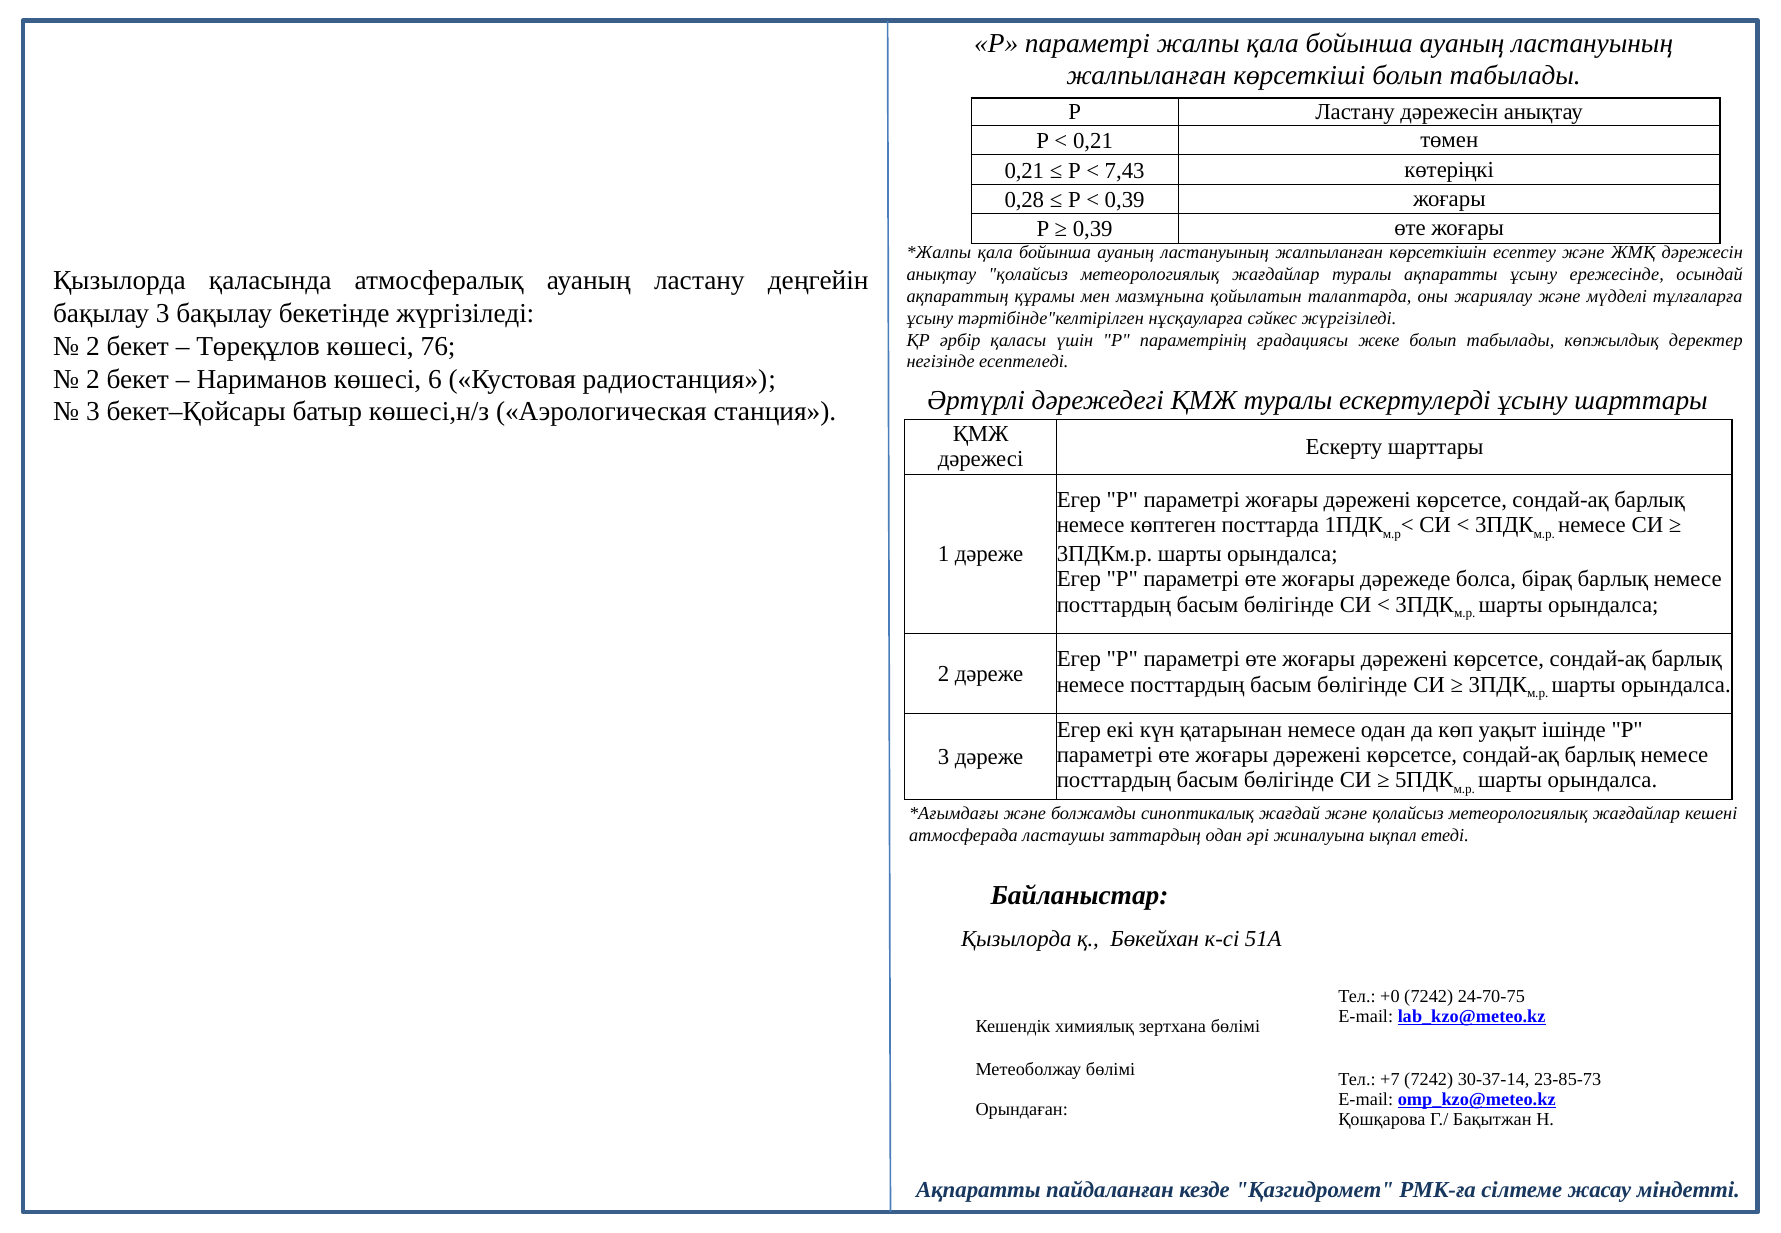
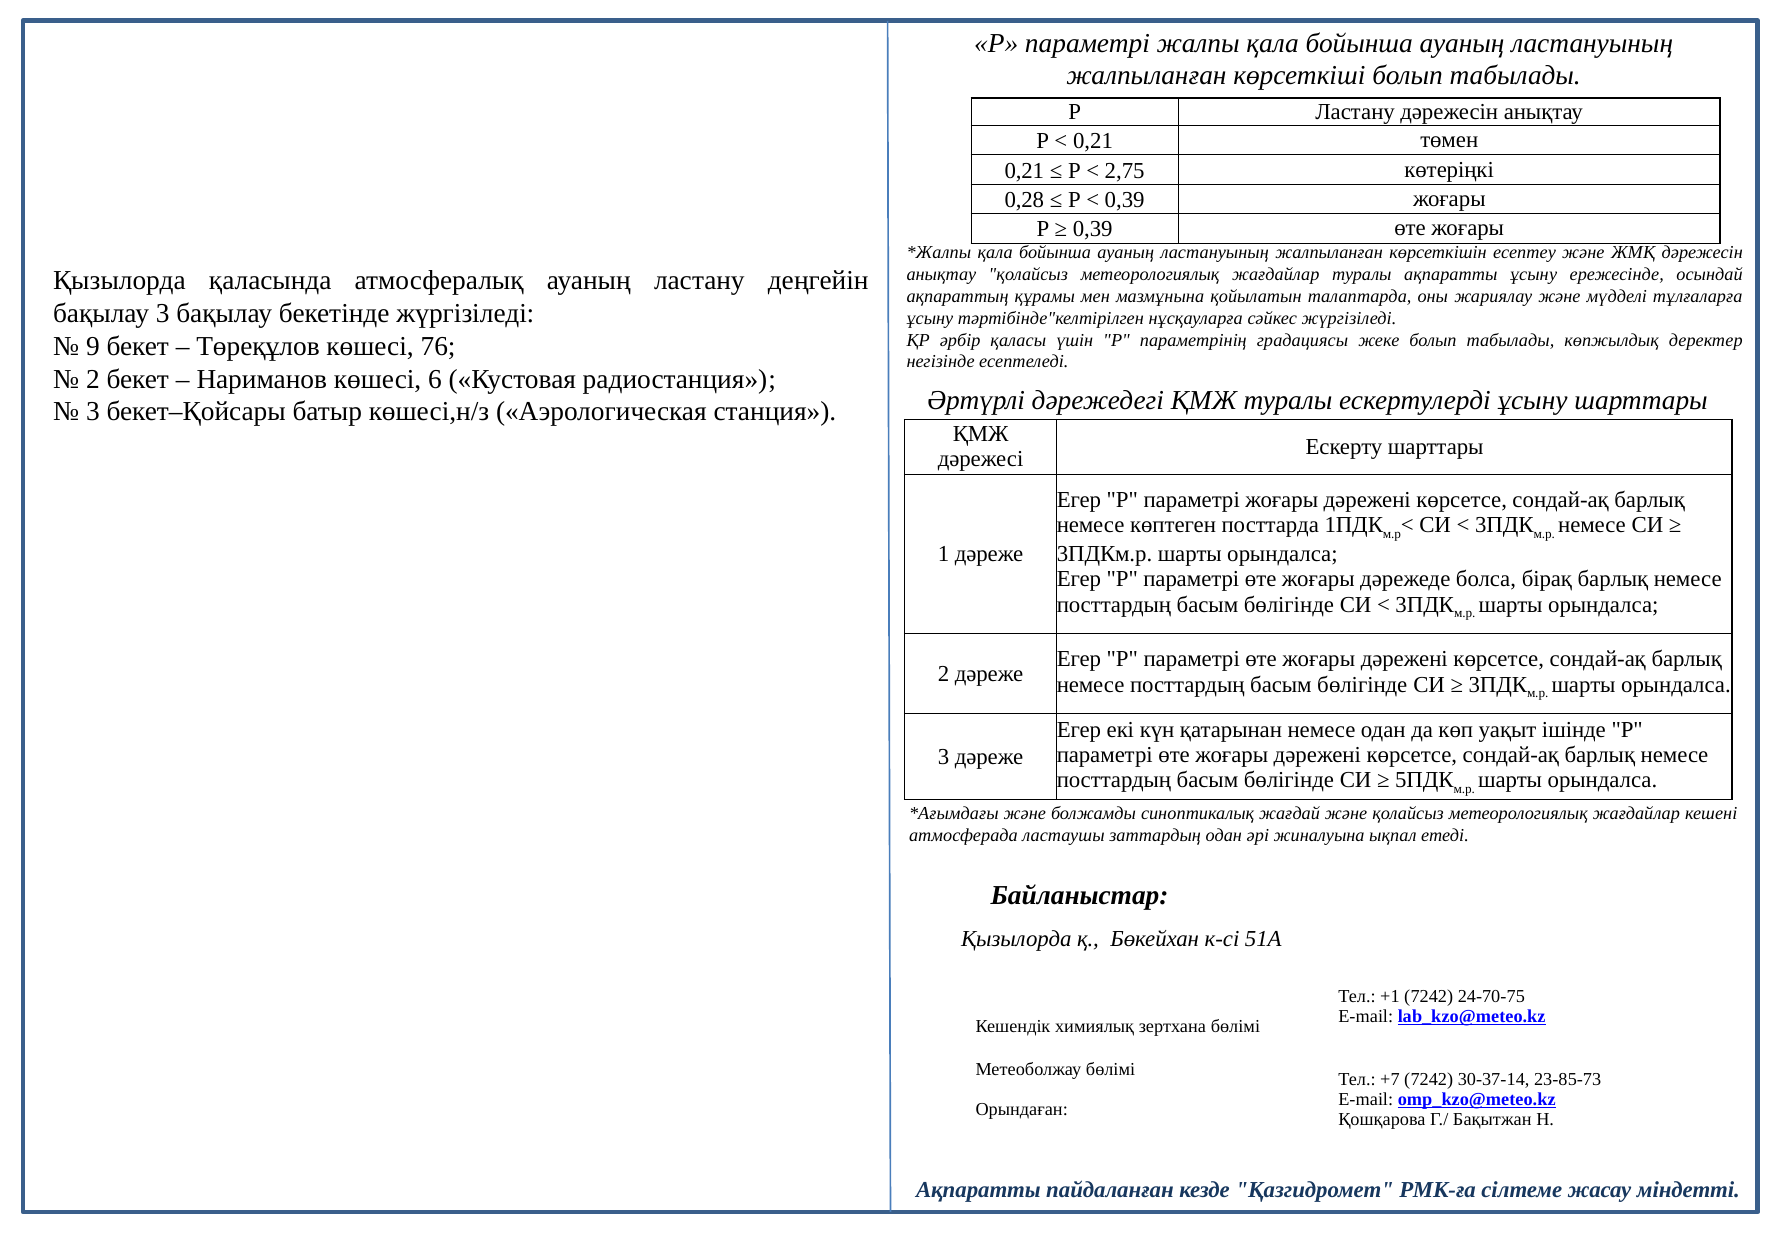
7,43: 7,43 -> 2,75
2 at (93, 346): 2 -> 9
+0: +0 -> +1
